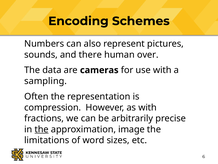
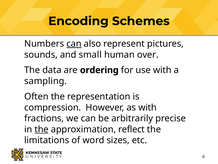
can at (74, 44) underline: none -> present
there: there -> small
cameras: cameras -> ordering
image: image -> reflect
